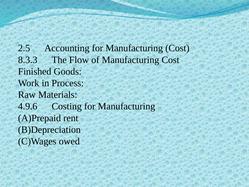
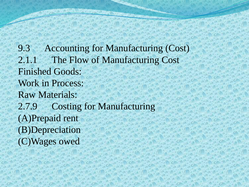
2.5: 2.5 -> 9.3
8.3.3: 8.3.3 -> 2.1.1
4.9.6: 4.9.6 -> 2.7.9
